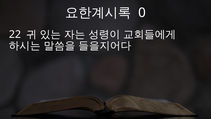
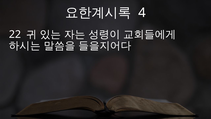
0: 0 -> 4
